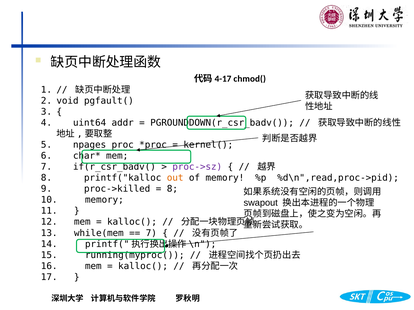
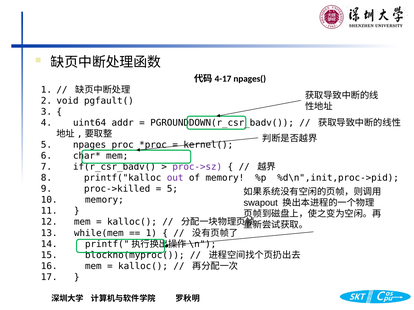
chmod(: chmod( -> npages(
out colour: orange -> purple
%d\n",read,proc->pid: %d\n",read,proc->pid -> %d\n",init,proc->pid
8 at (172, 189): 8 -> 5
7 at (151, 233): 7 -> 1
running(myproc(: running(myproc( -> blockno(myproc(
